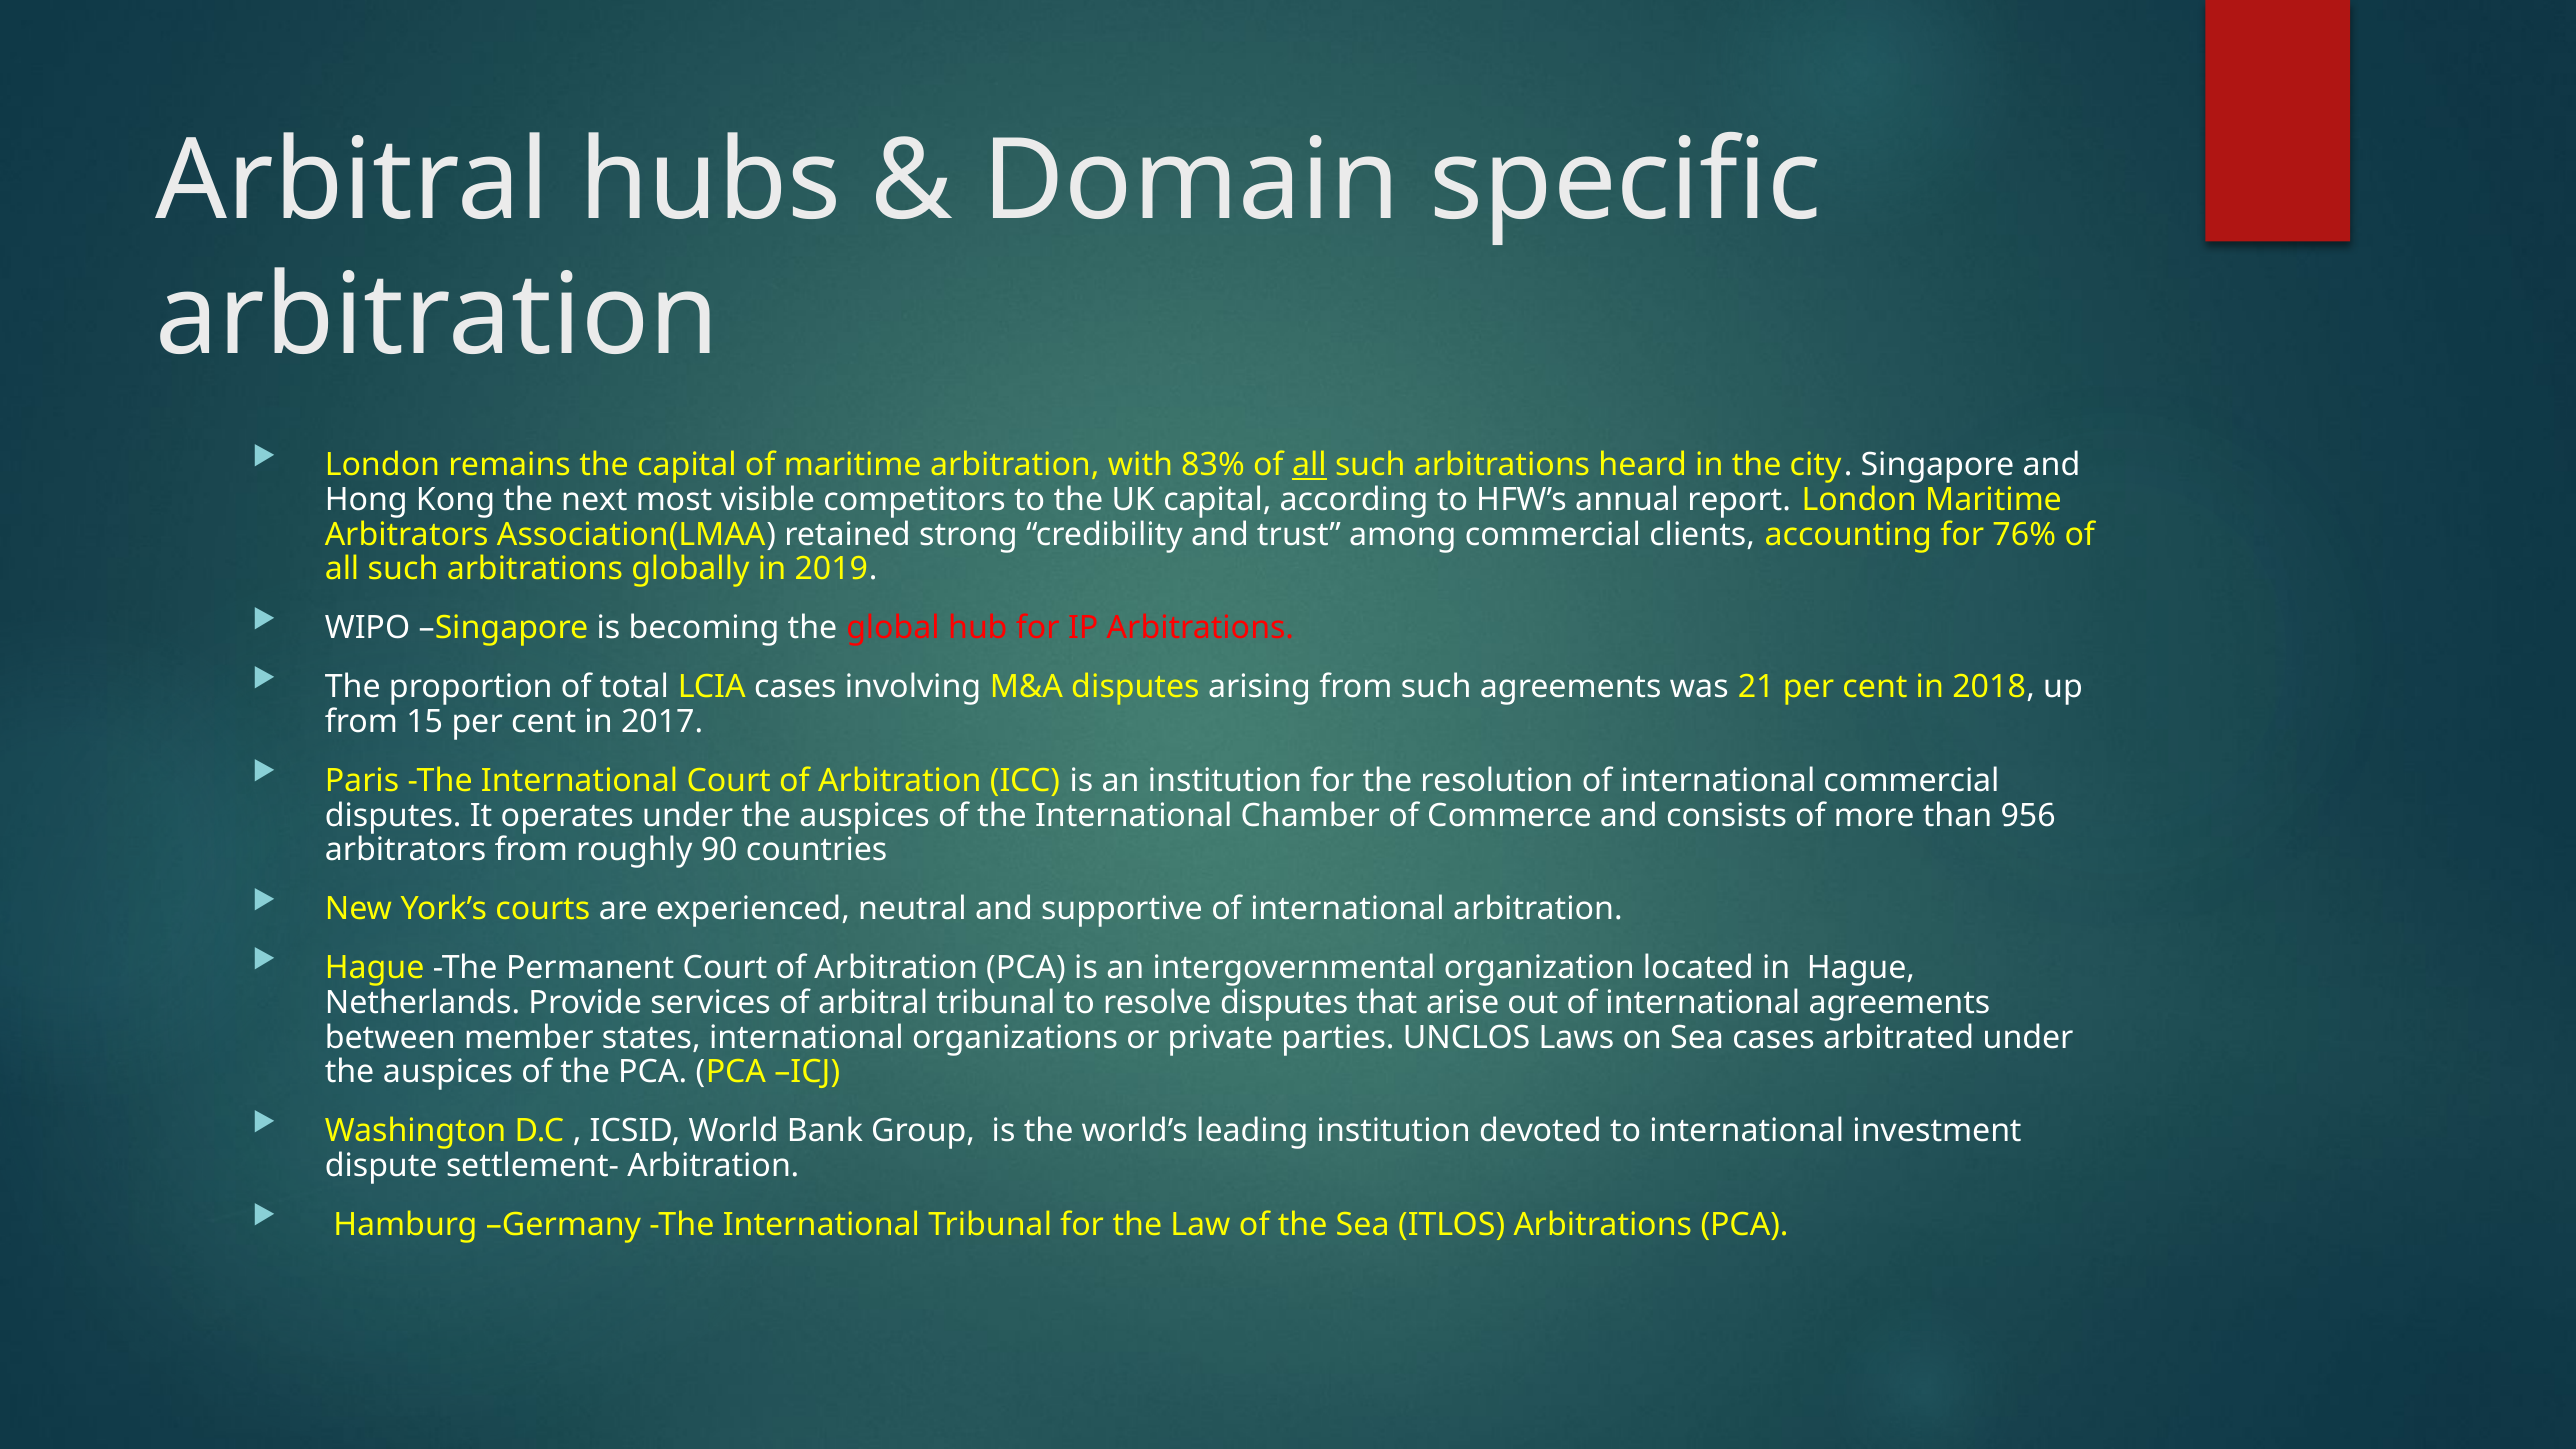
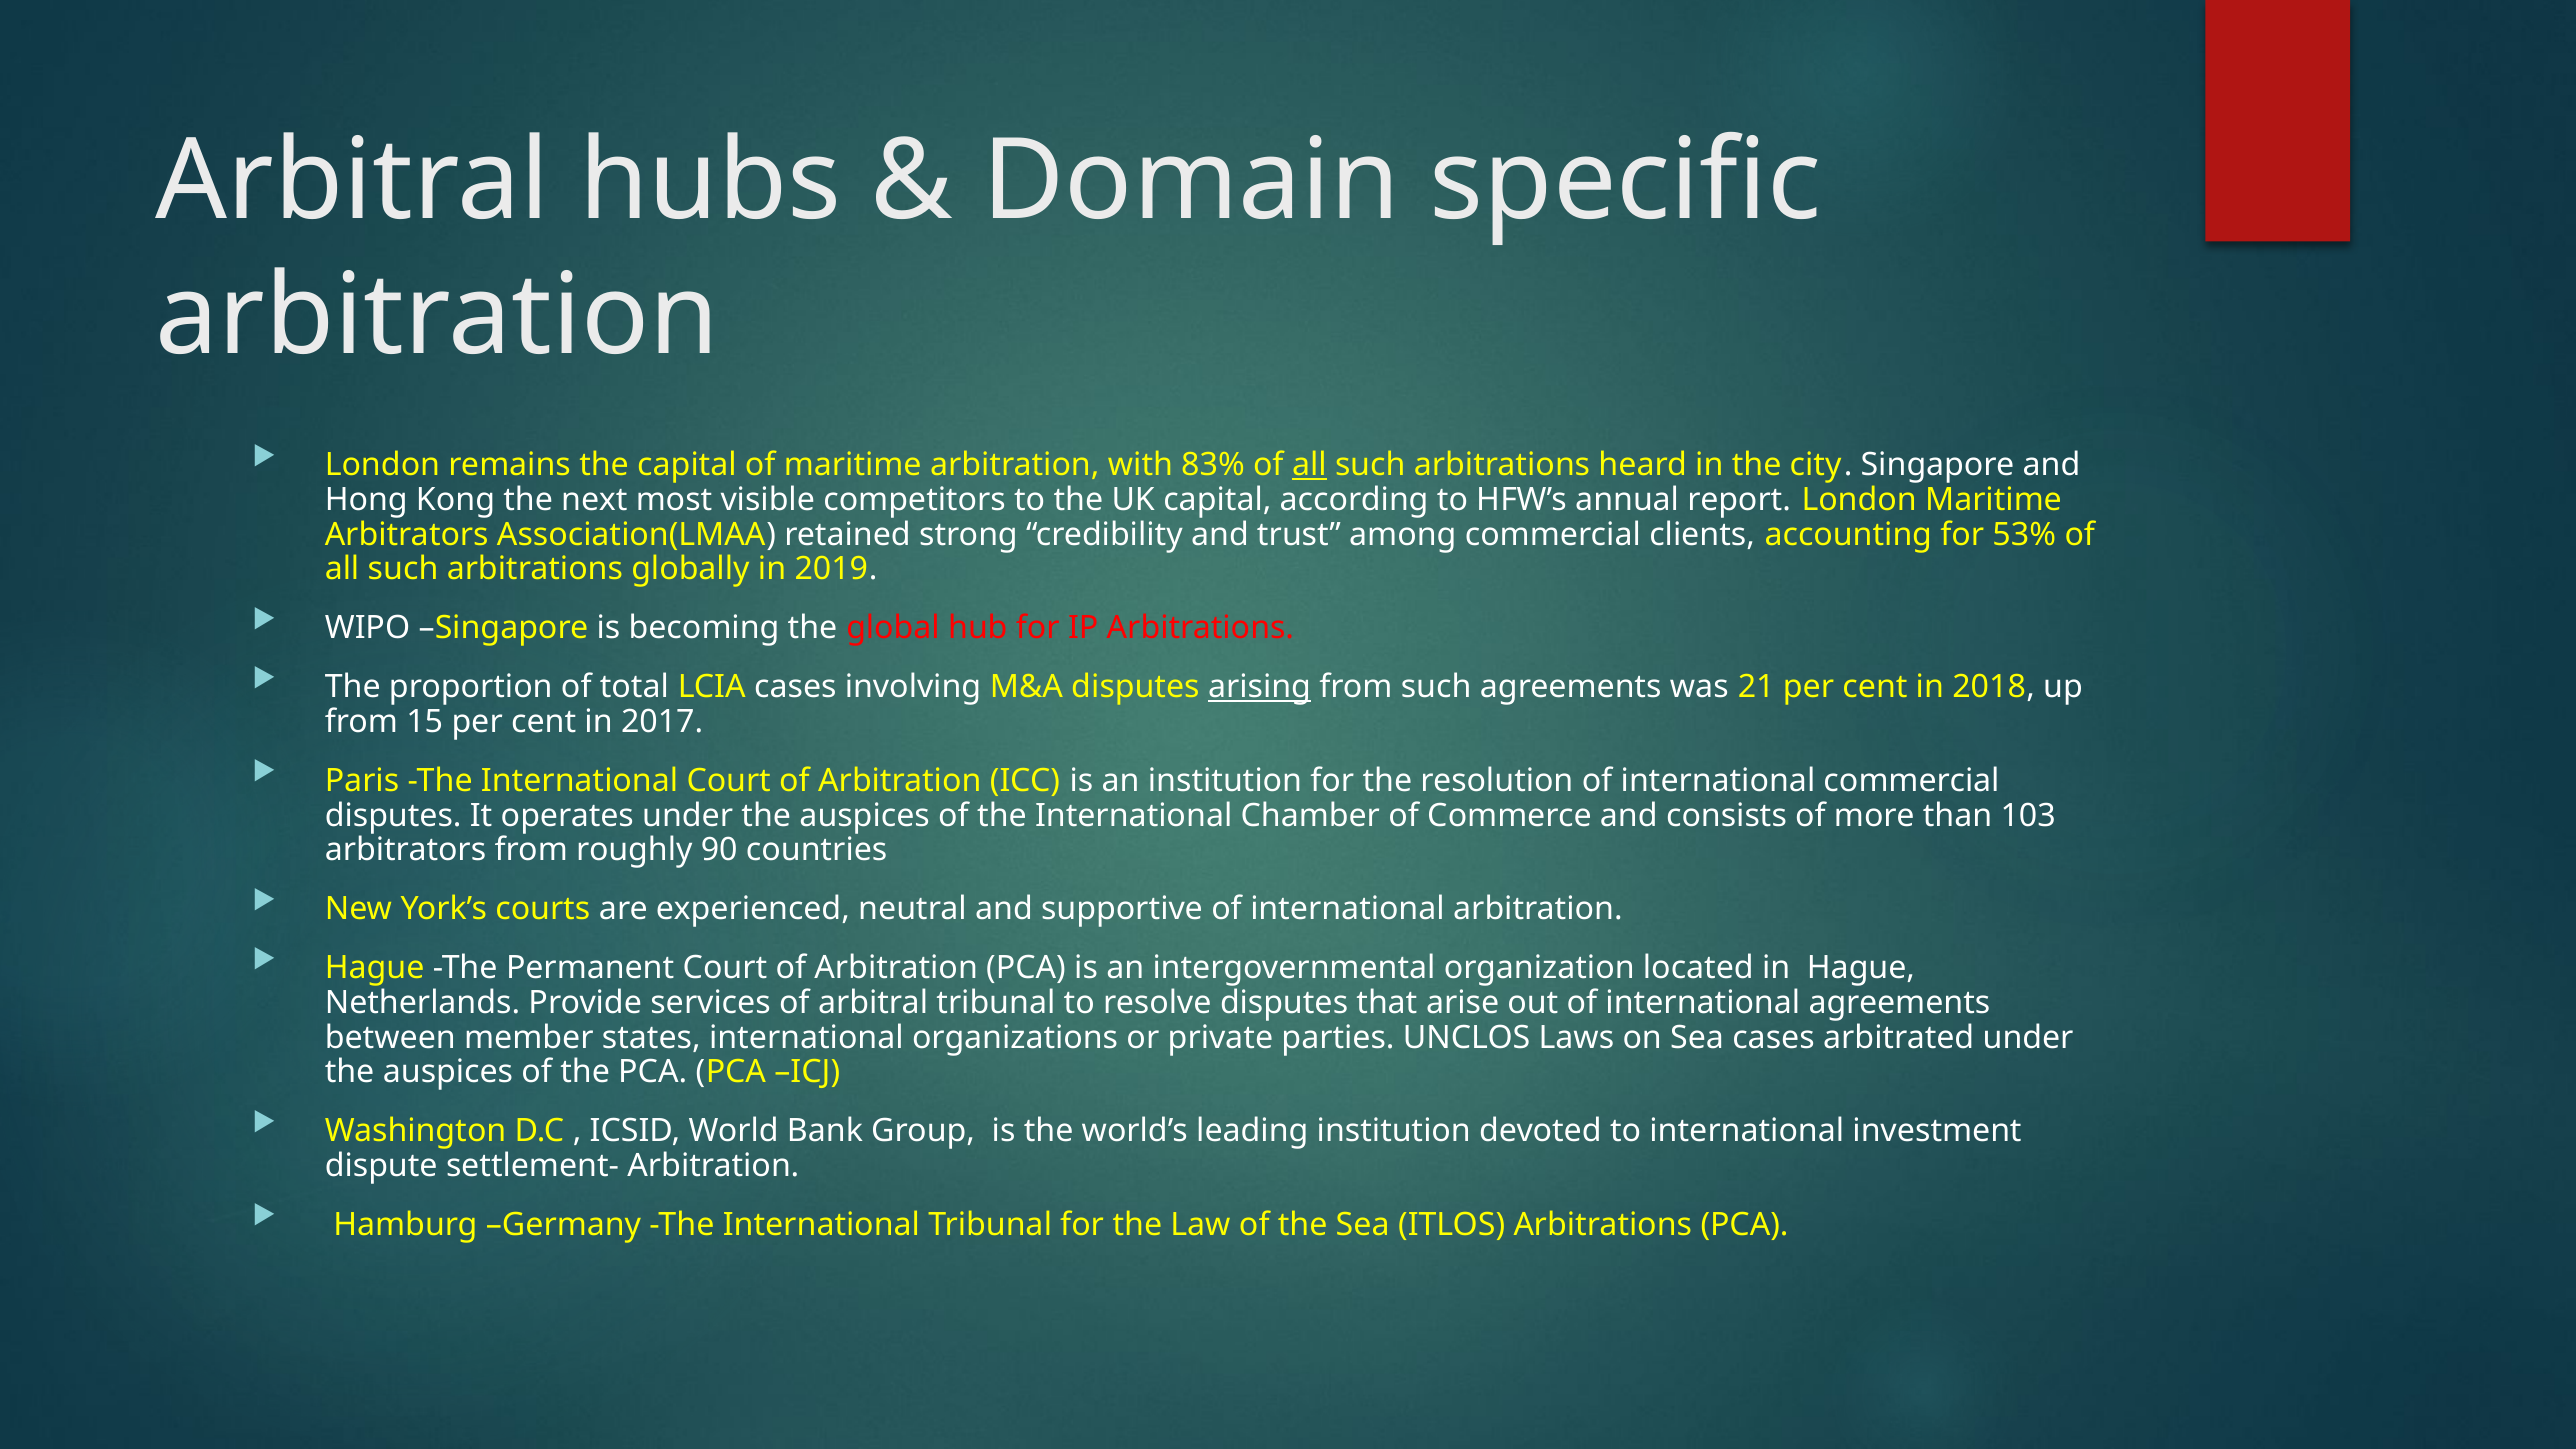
76%: 76% -> 53%
arising underline: none -> present
956: 956 -> 103
